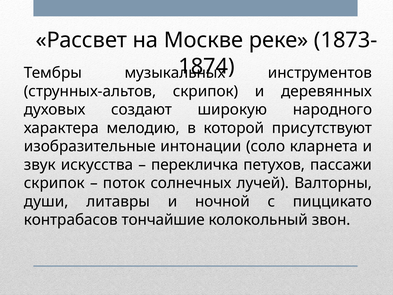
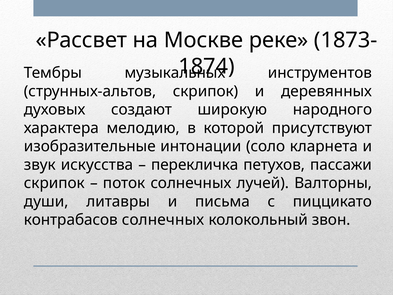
ночной: ночной -> письма
контрабасов тончайшие: тончайшие -> солнечных
